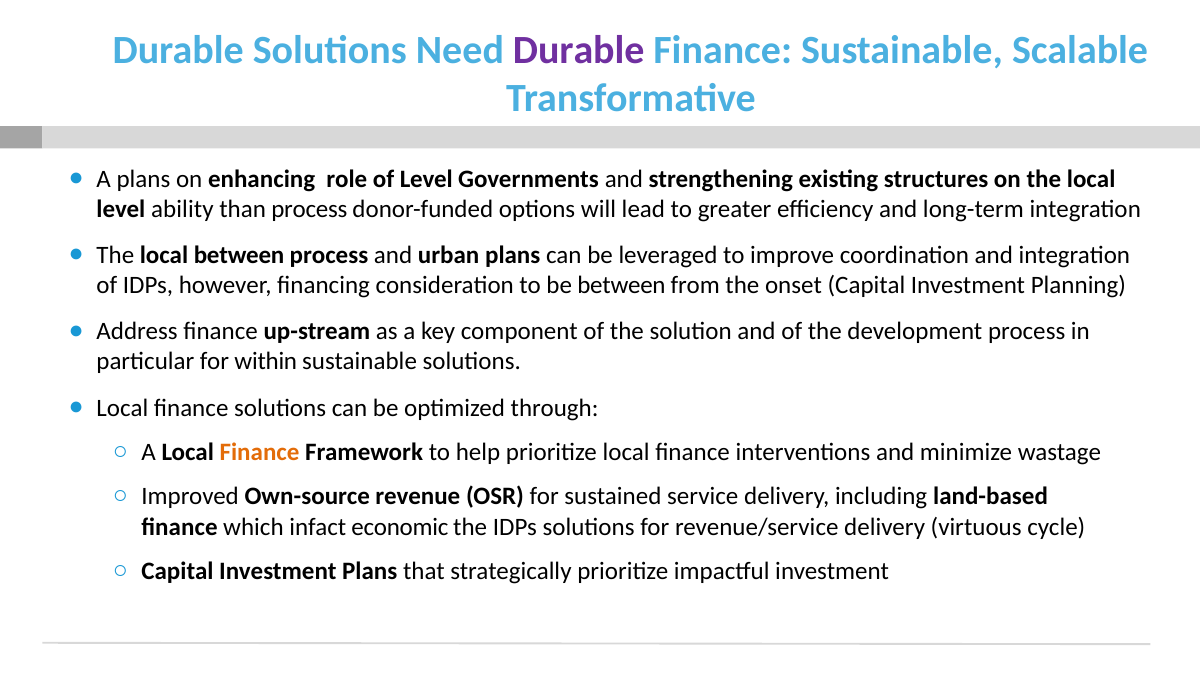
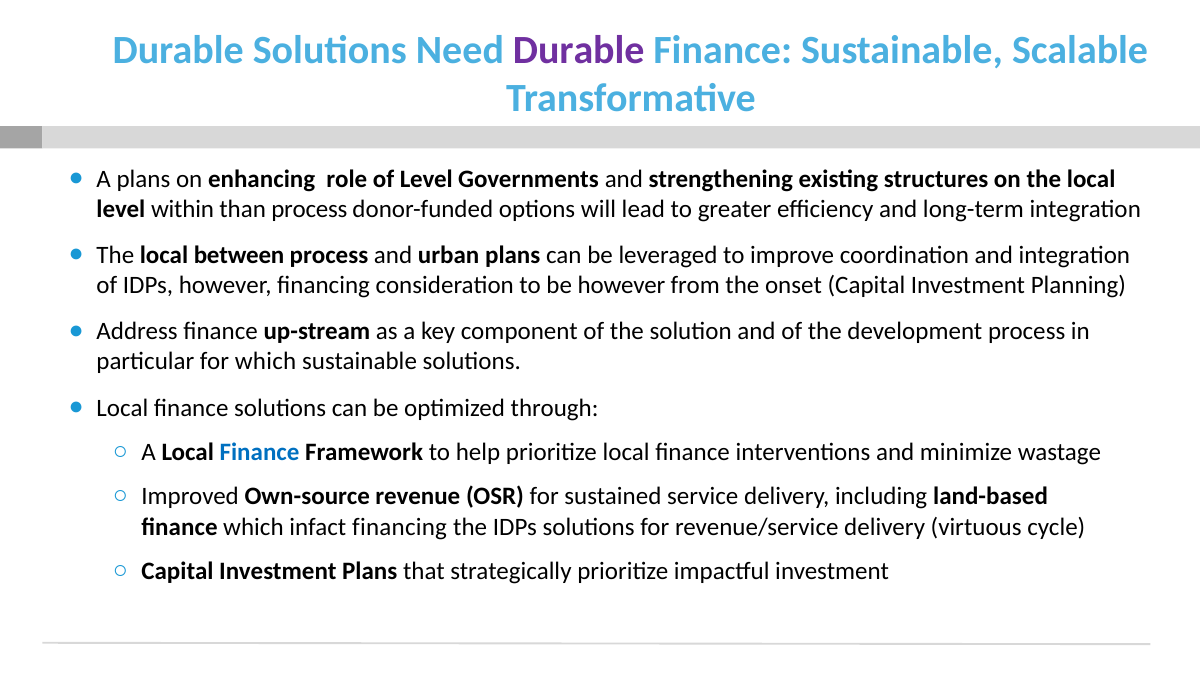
ability: ability -> within
be between: between -> however
for within: within -> which
Finance at (260, 452) colour: orange -> blue
infact economic: economic -> financing
